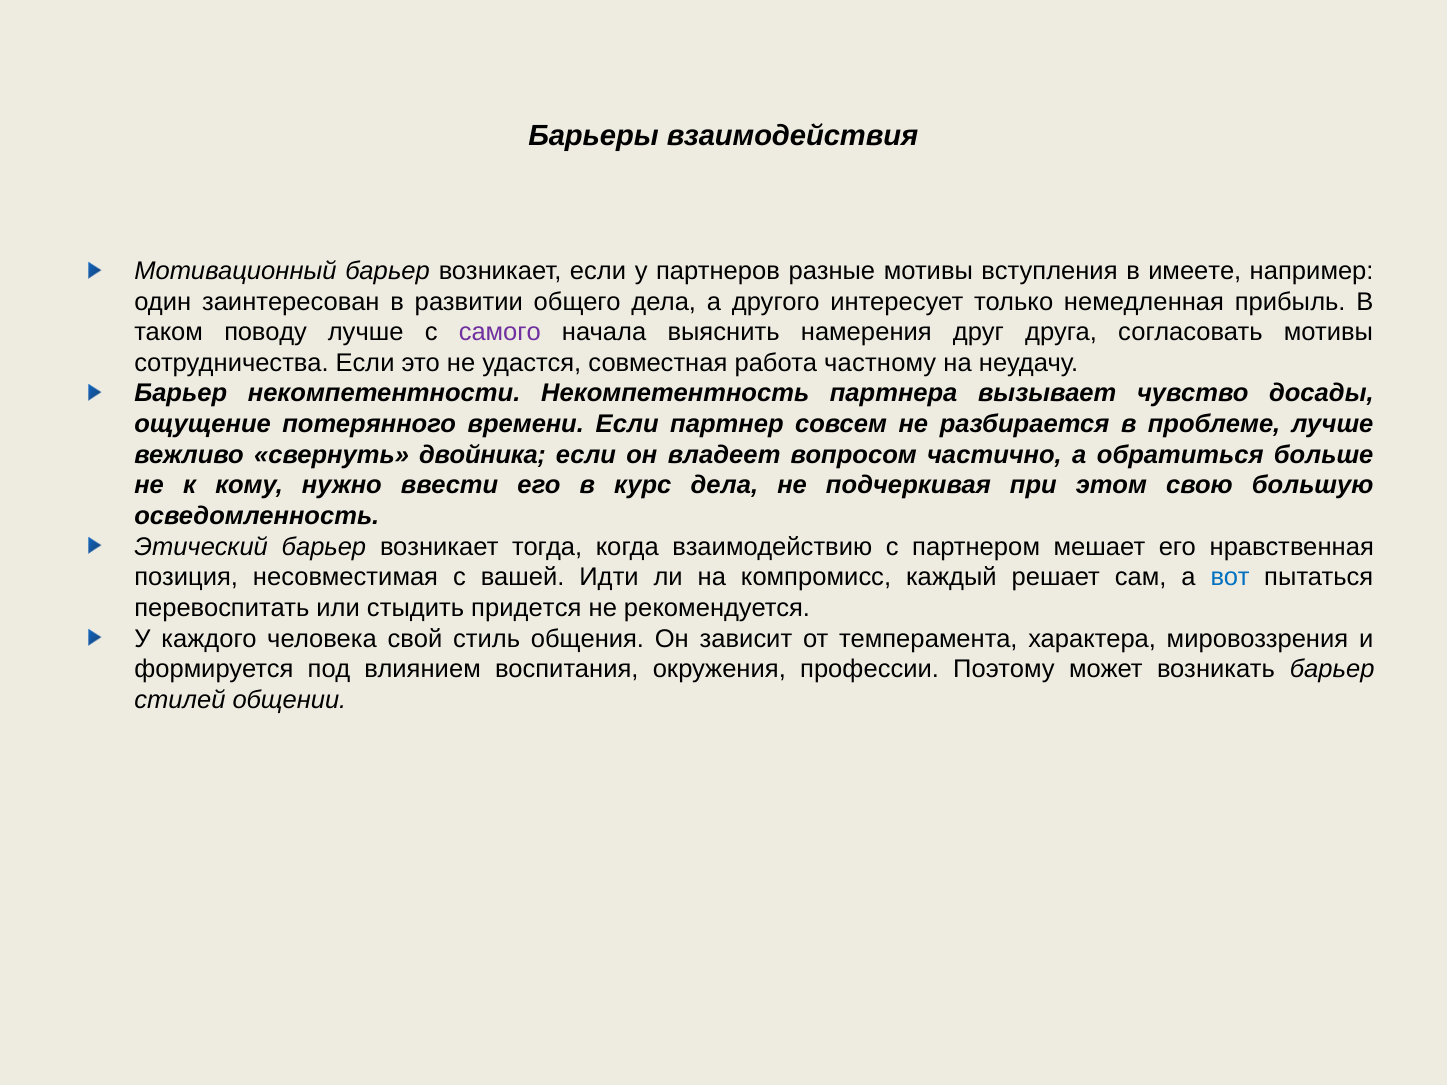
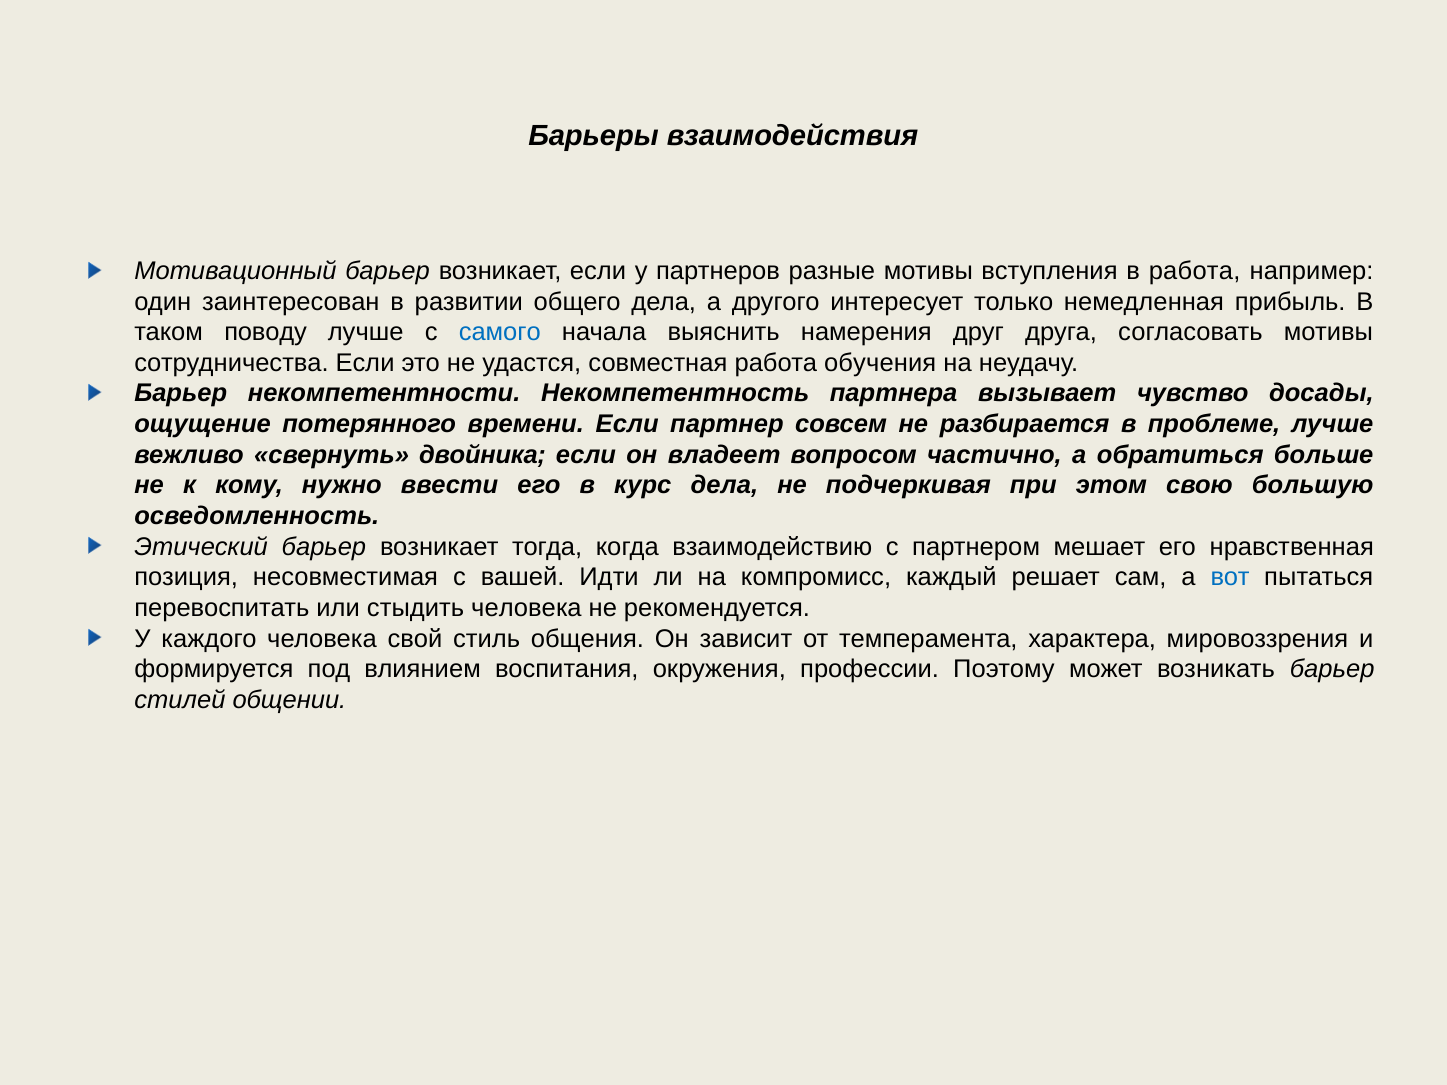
в имеете: имеете -> работа
самого colour: purple -> blue
частному: частному -> обучения
стыдить придется: придется -> человека
